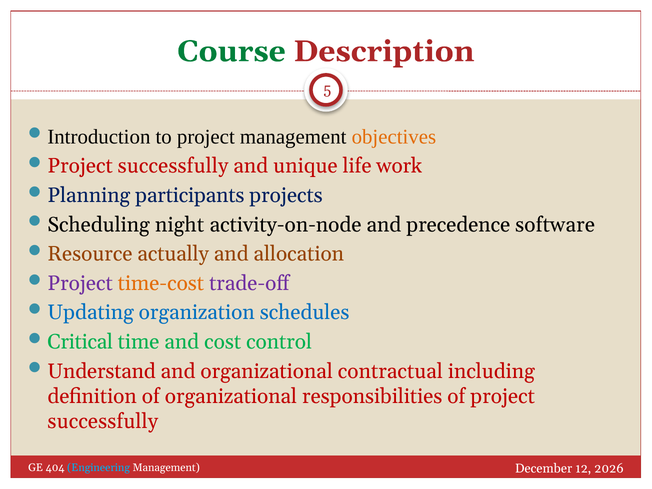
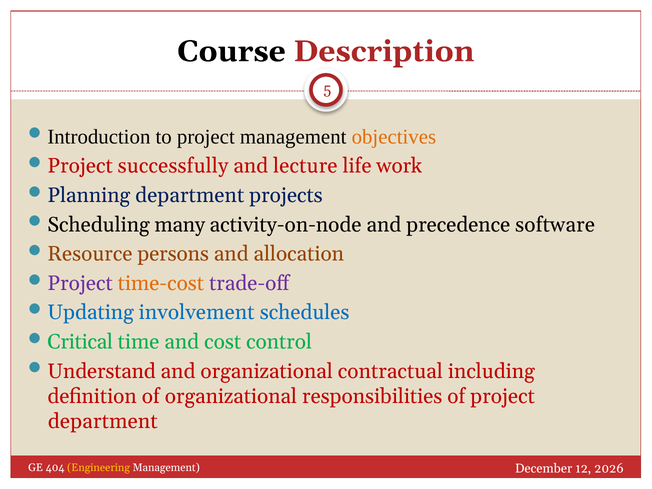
Course colour: green -> black
unique: unique -> lecture
Planning participants: participants -> department
night: night -> many
actually: actually -> persons
organization: organization -> involvement
successfully at (103, 421): successfully -> department
Engineering colour: light blue -> yellow
